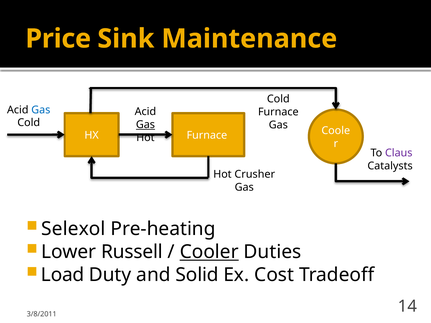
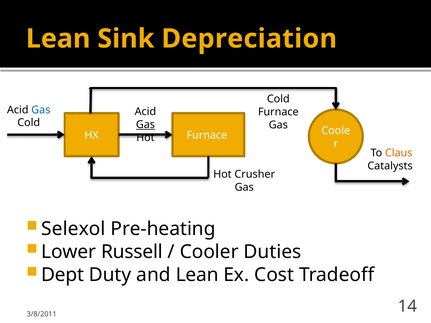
Price at (58, 39): Price -> Lean
Maintenance: Maintenance -> Depreciation
Claus colour: purple -> orange
Cooler underline: present -> none
Load: Load -> Dept
and Solid: Solid -> Lean
